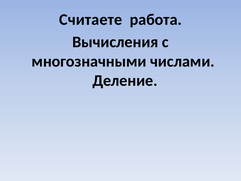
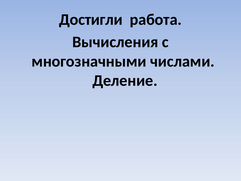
Считаете: Считаете -> Достигли
